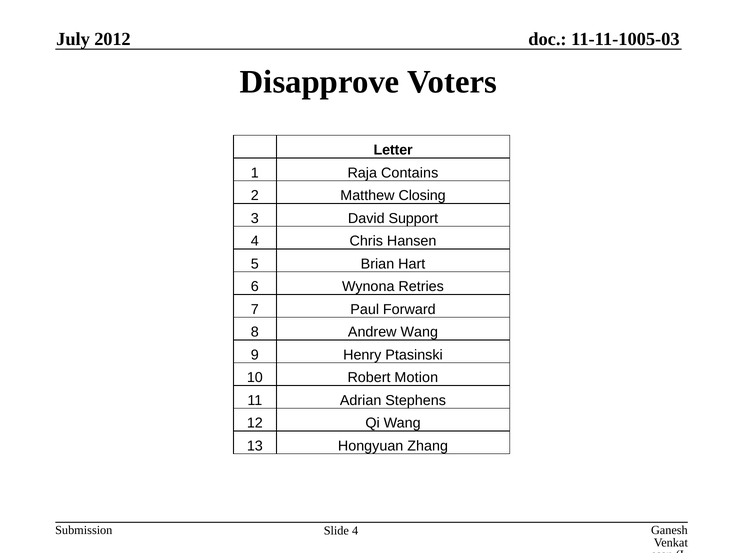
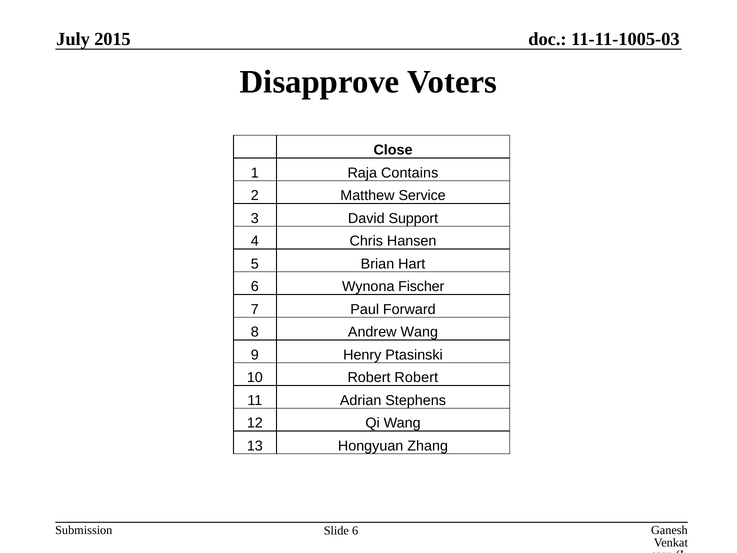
2012: 2012 -> 2015
Letter: Letter -> Close
Closing: Closing -> Service
Retries: Retries -> Fischer
Robert Motion: Motion -> Robert
Slide 4: 4 -> 6
